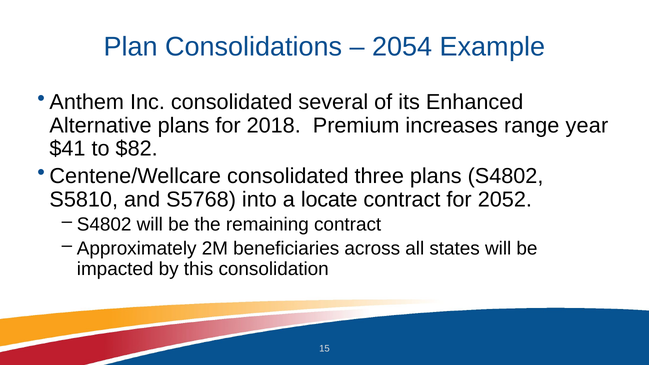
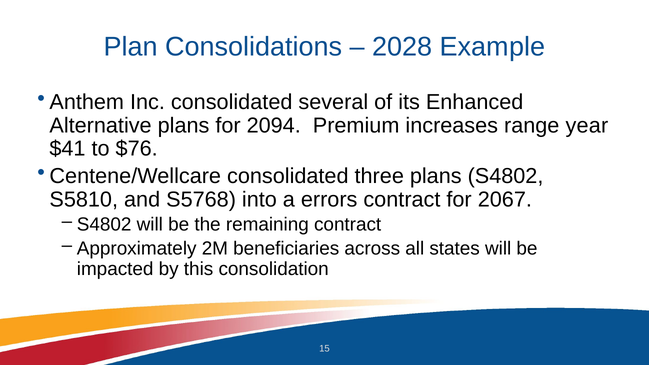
2054: 2054 -> 2028
2018: 2018 -> 2094
$82: $82 -> $76
locate: locate -> errors
2052: 2052 -> 2067
